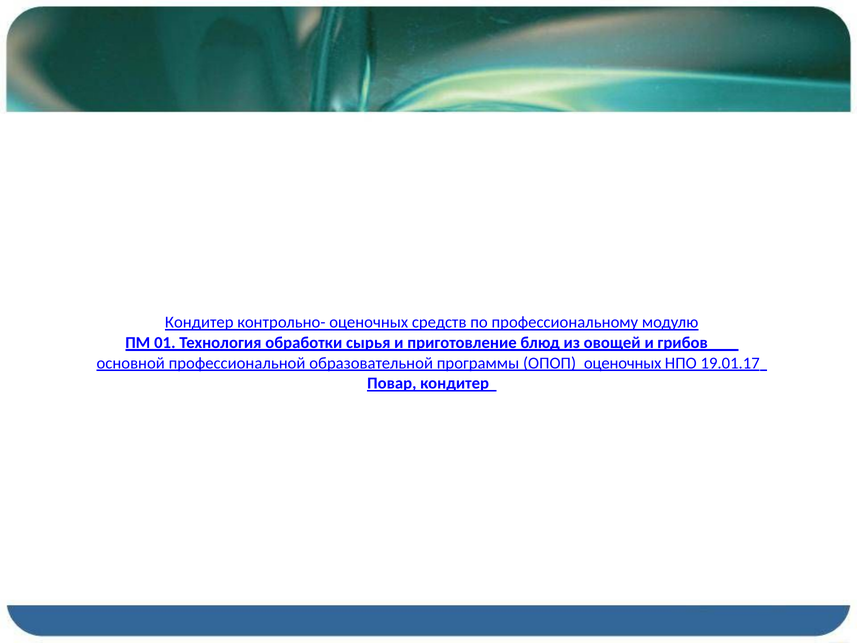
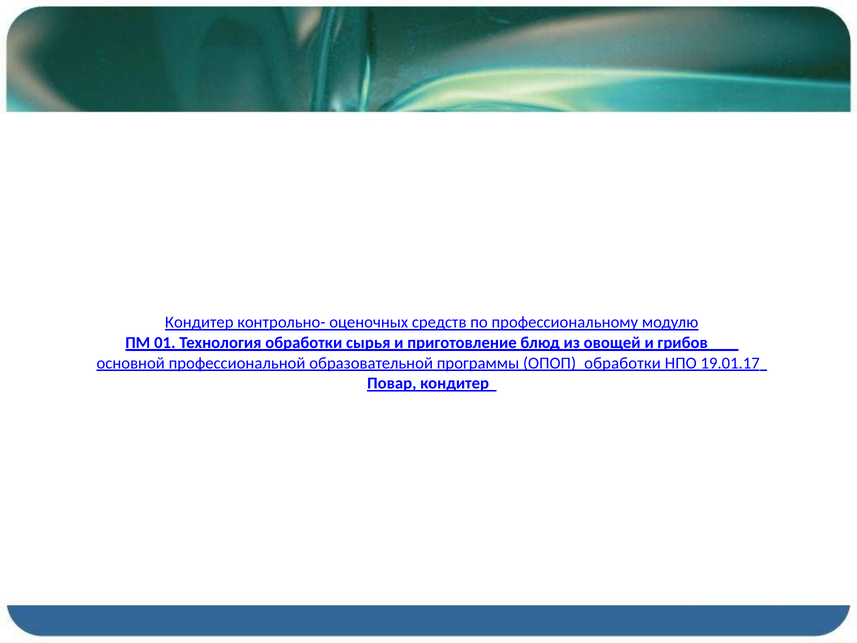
ОПОП оценочных: оценочных -> обработки
